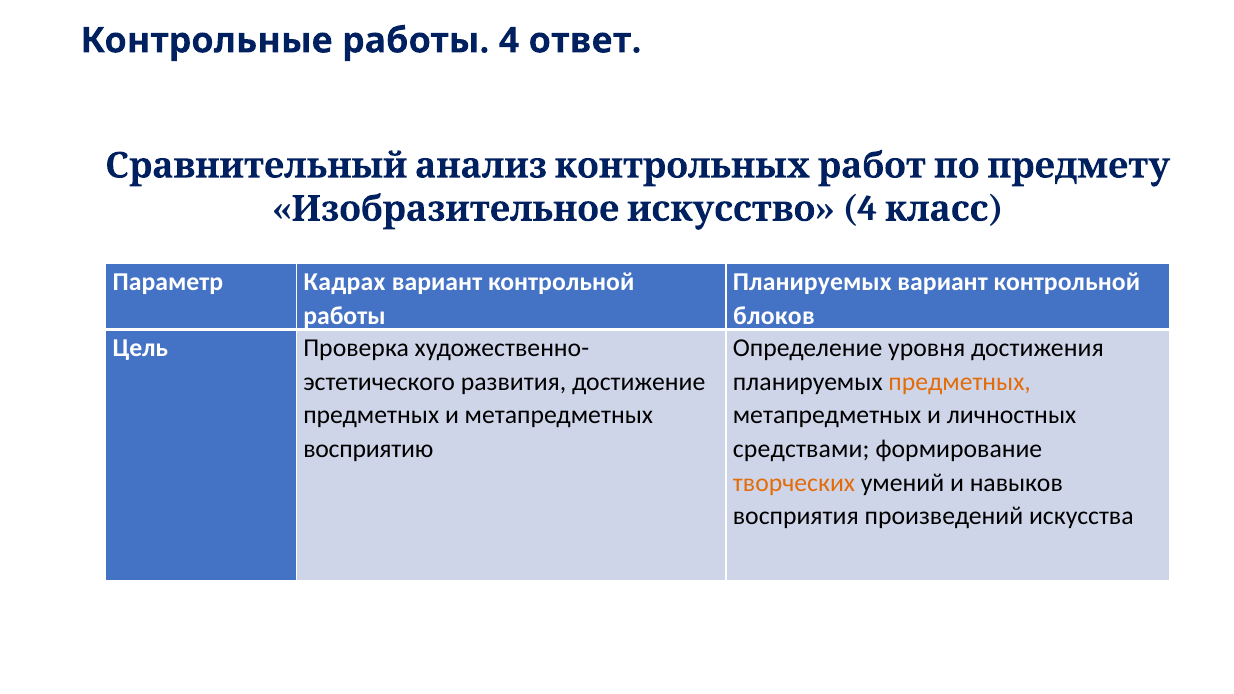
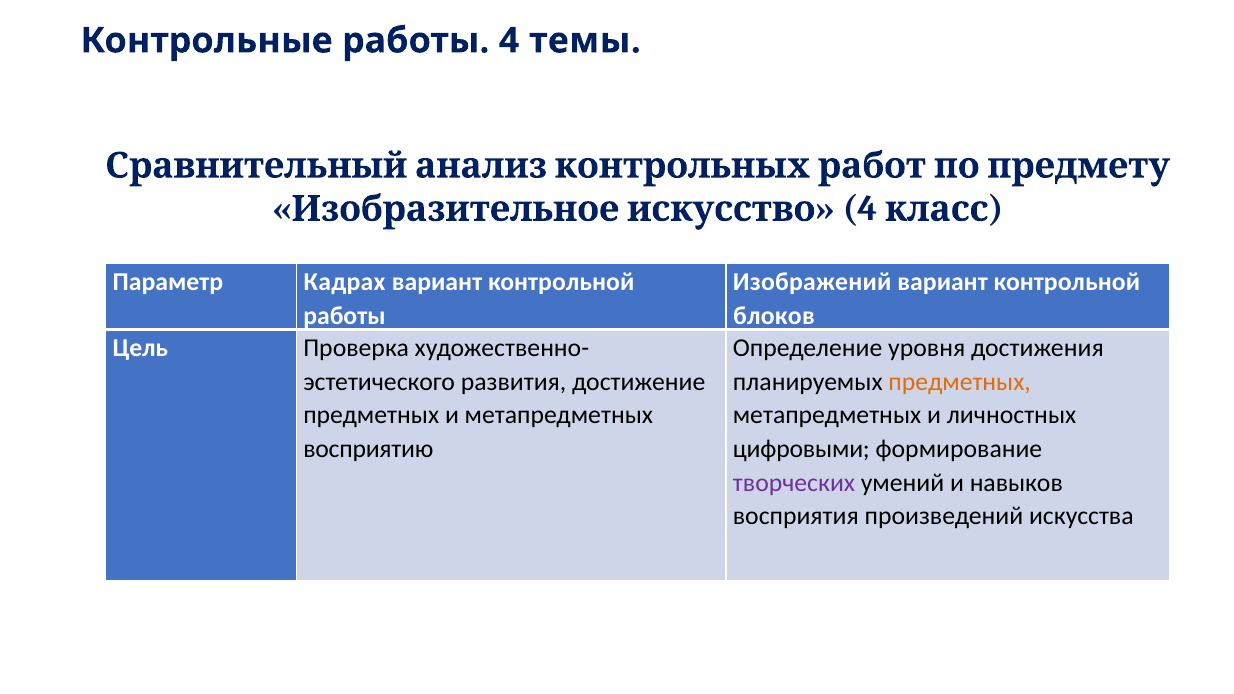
ответ: ответ -> темы
Планируемых at (812, 282): Планируемых -> Изображений
средствами: средствами -> цифровыми
творческих colour: orange -> purple
